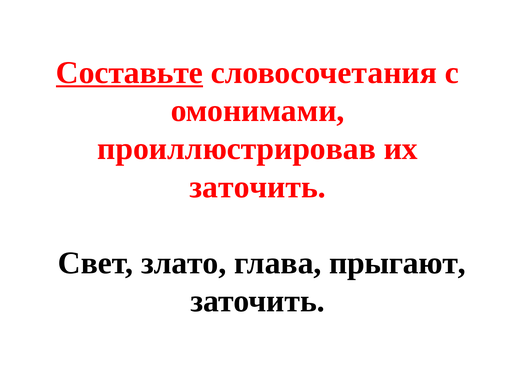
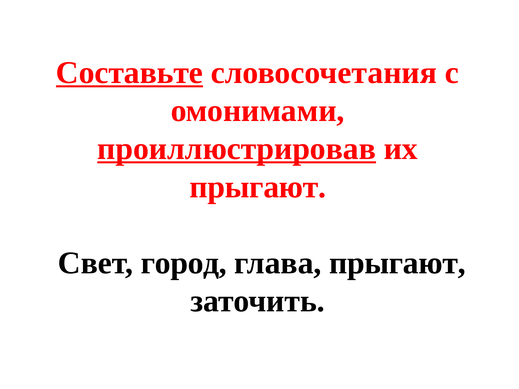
проиллюстрировав underline: none -> present
заточить at (258, 187): заточить -> прыгают
злато: злато -> город
